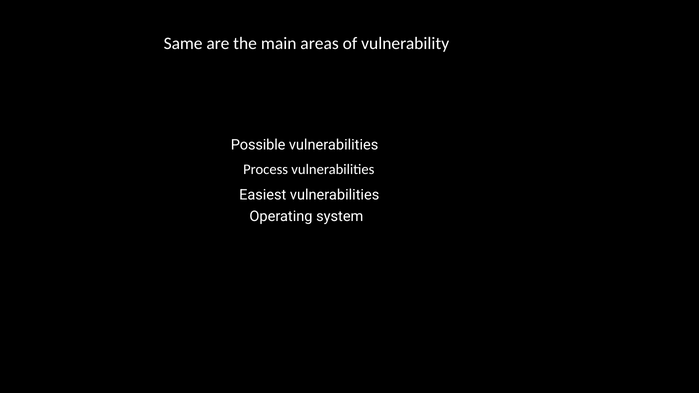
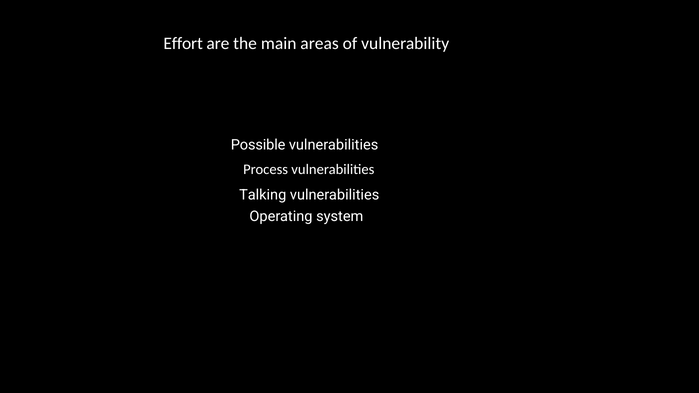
Same: Same -> Effort
Easiest: Easiest -> Talking
